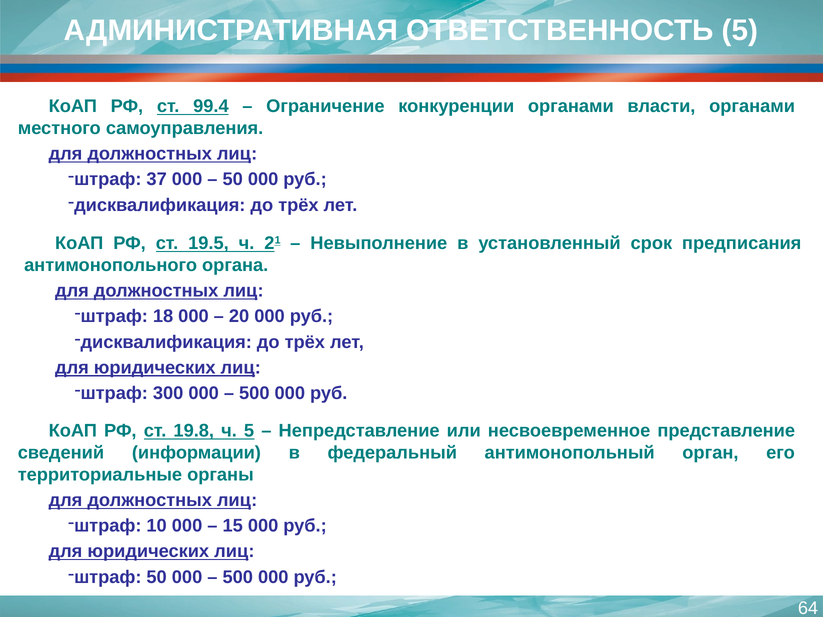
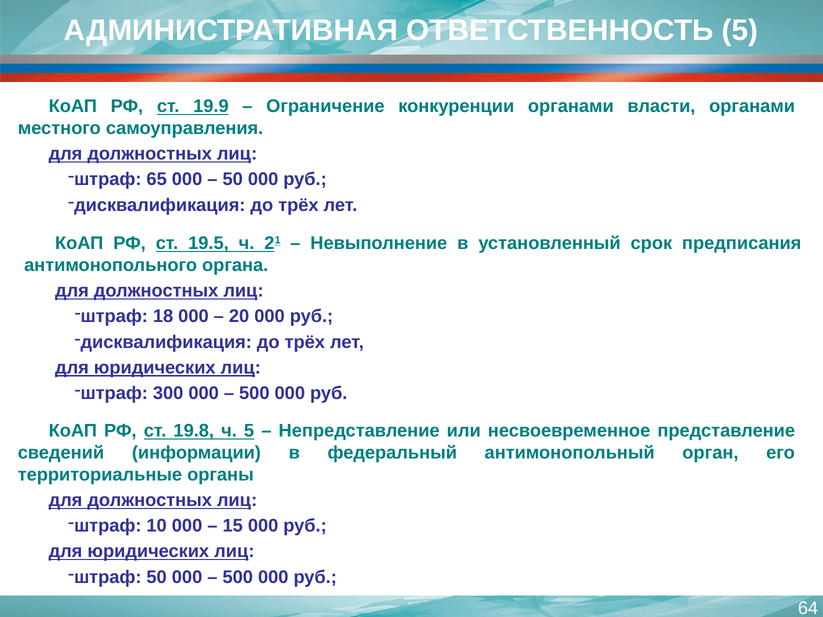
99.4: 99.4 -> 19.9
37: 37 -> 65
